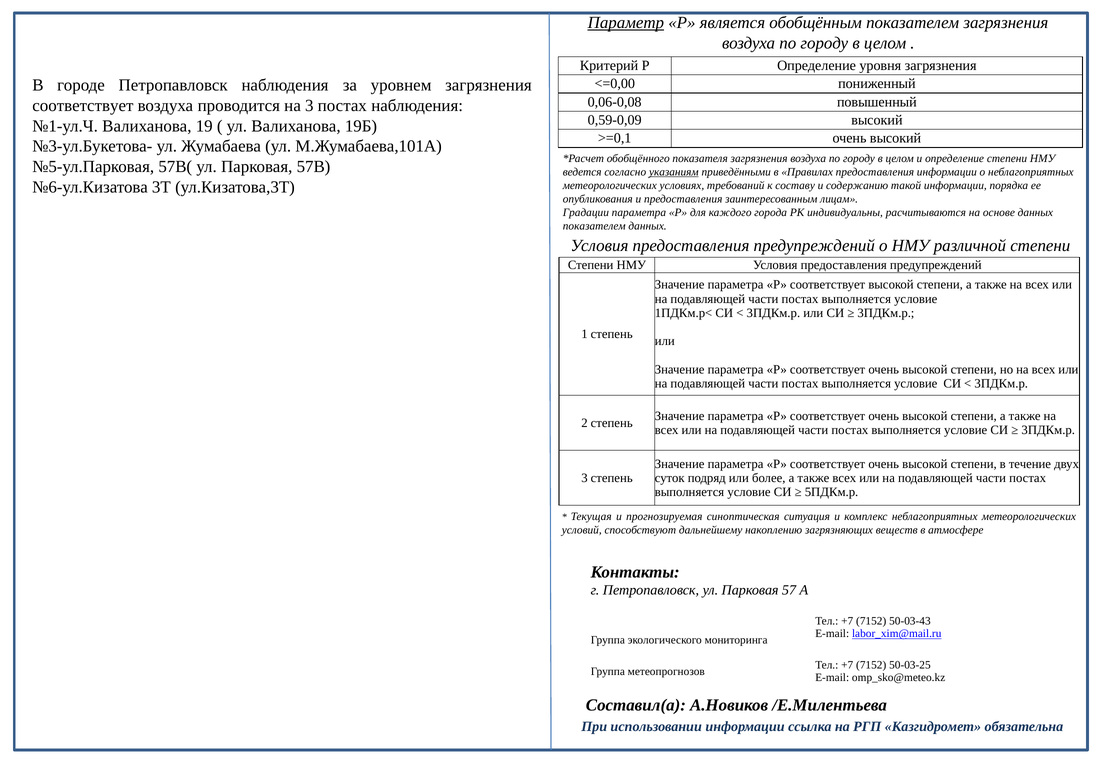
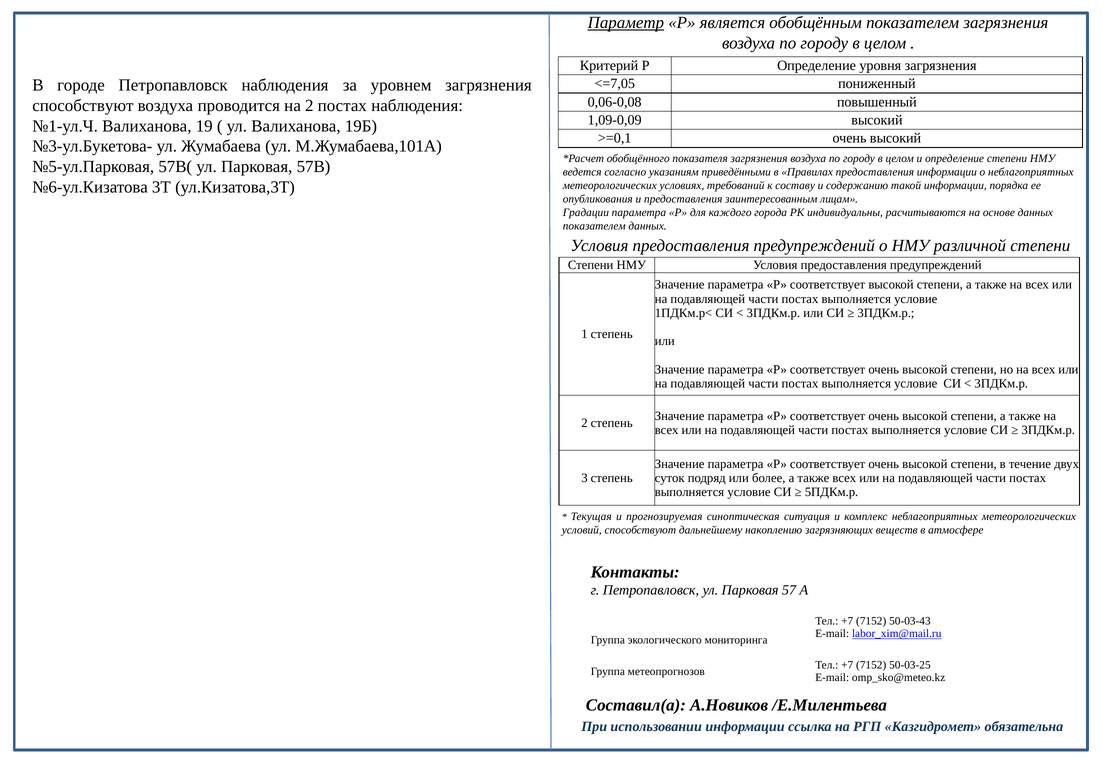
<=0,00: <=0,00 -> <=7,05
соответствует at (83, 106): соответствует -> способствуют
на 3: 3 -> 2
0,59-0,09: 0,59-0,09 -> 1,09-0,09
указаниям underline: present -> none
